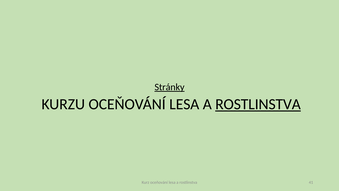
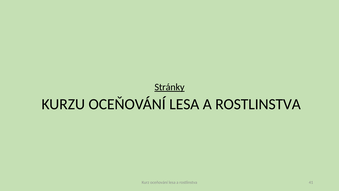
ROSTLINSTVA at (258, 104) underline: present -> none
